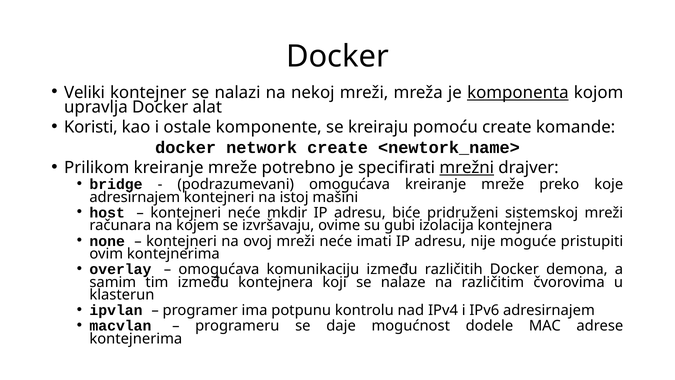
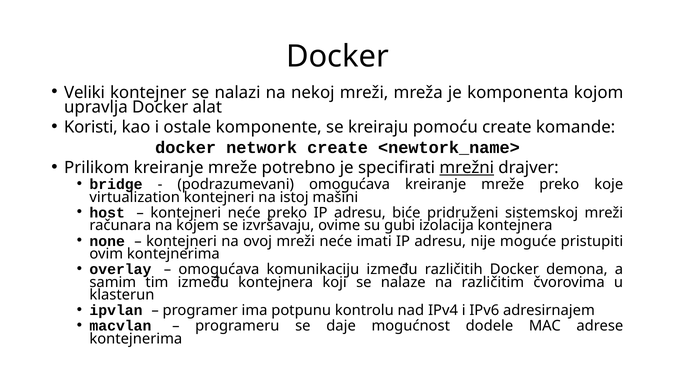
komponenta underline: present -> none
adresirnajem at (135, 197): adresirnajem -> virtualization
neće mkdir: mkdir -> preko
